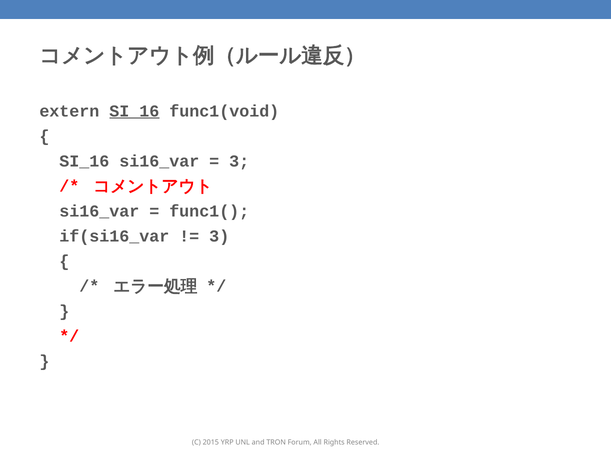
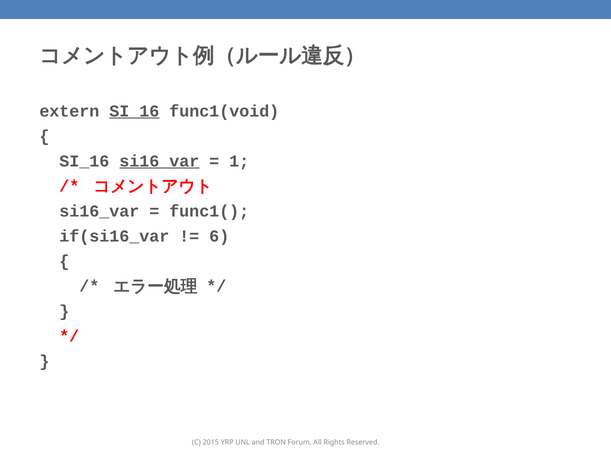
si16_var at (159, 161) underline: none -> present
3 at (239, 161): 3 -> 1
3 at (219, 236): 3 -> 6
